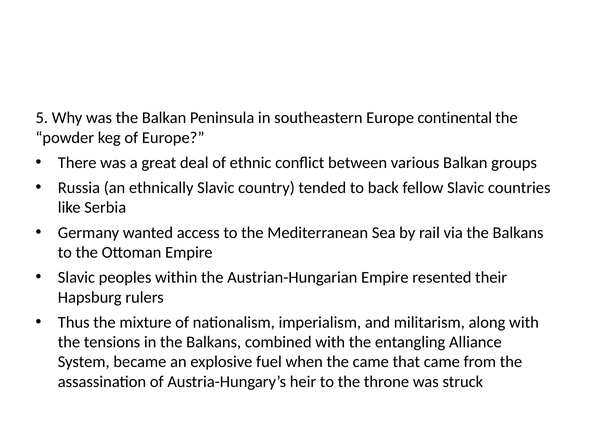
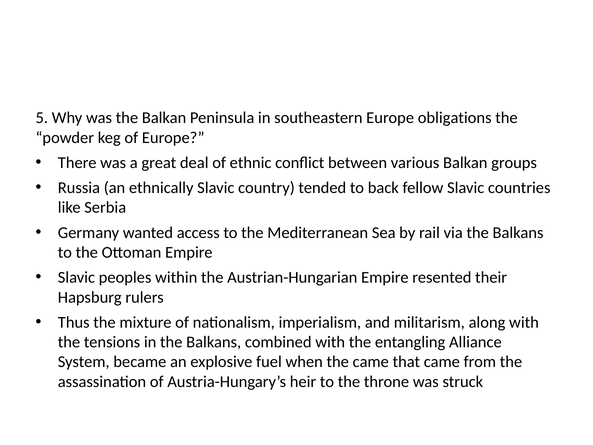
continental: continental -> obligations
